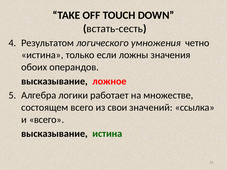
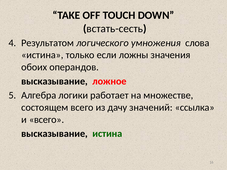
четно: четно -> слова
свои: свои -> дачу
